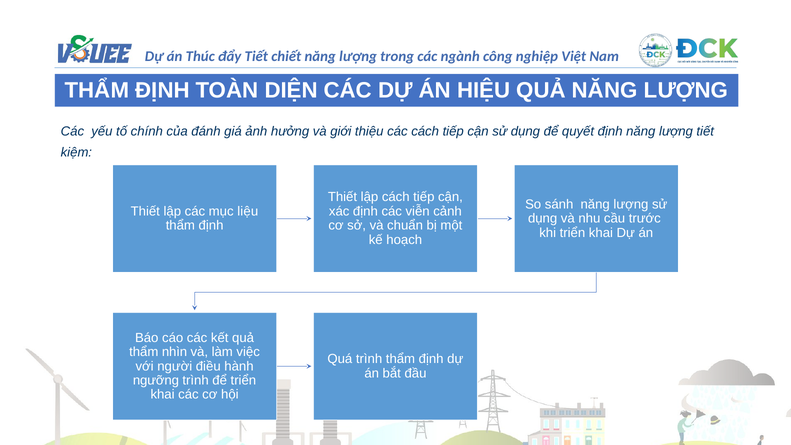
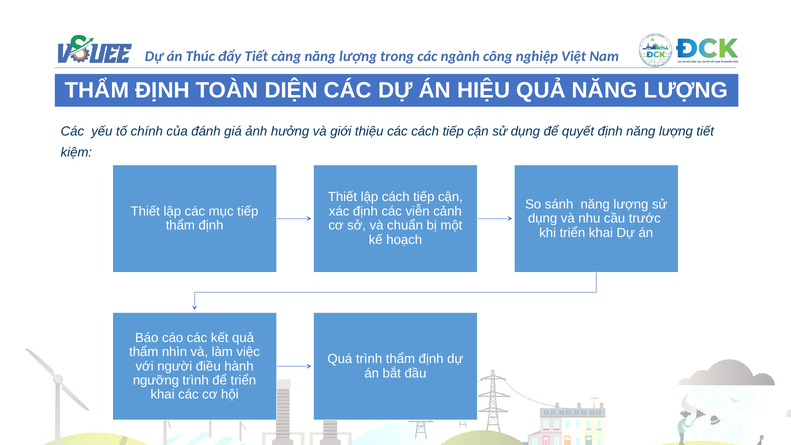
chiết: chiết -> càng
mục liệu: liệu -> tiếp
